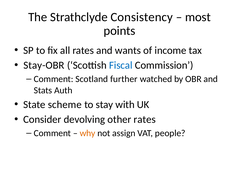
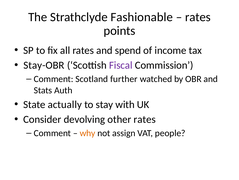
Consistency: Consistency -> Fashionable
most at (198, 17): most -> rates
wants: wants -> spend
Fiscal colour: blue -> purple
scheme: scheme -> actually
